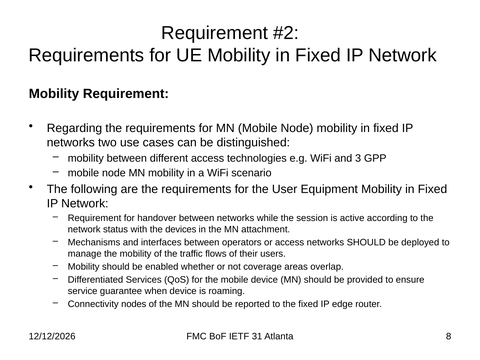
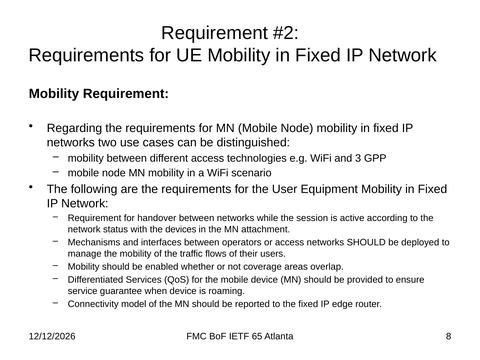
nodes: nodes -> model
31: 31 -> 65
